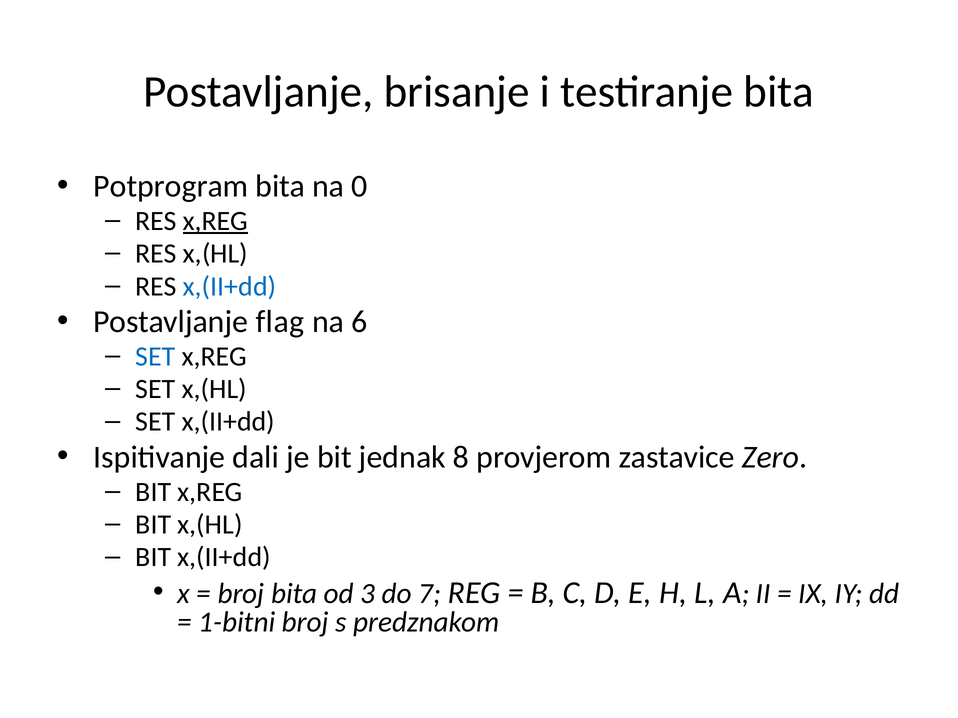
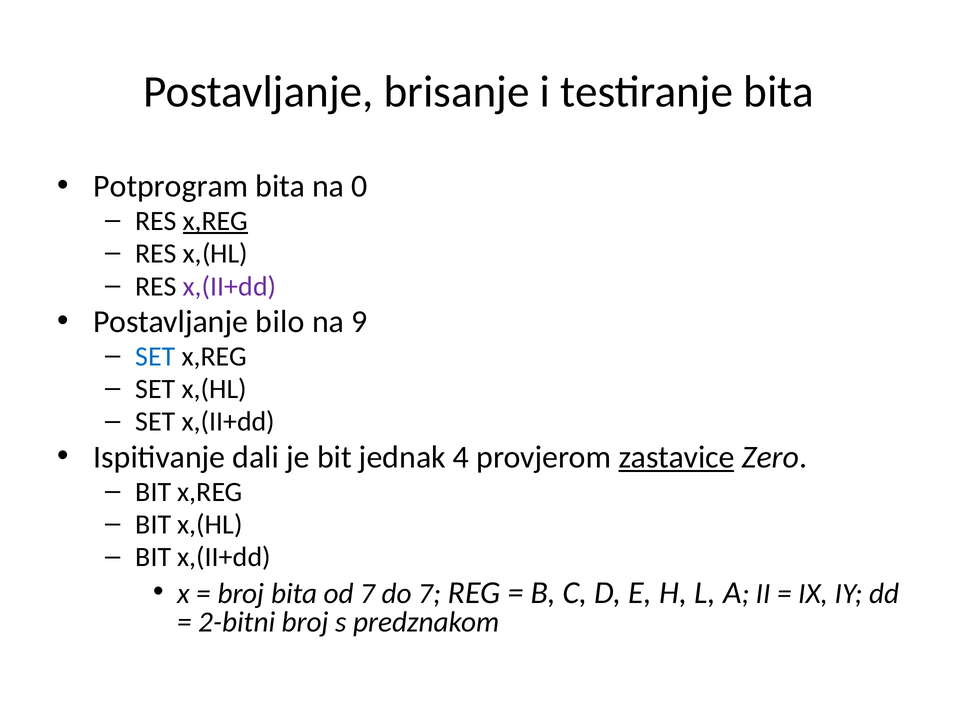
x,(II+dd at (230, 287) colour: blue -> purple
flag: flag -> bilo
6: 6 -> 9
8: 8 -> 4
zastavice underline: none -> present
od 3: 3 -> 7
1-bitni: 1-bitni -> 2-bitni
